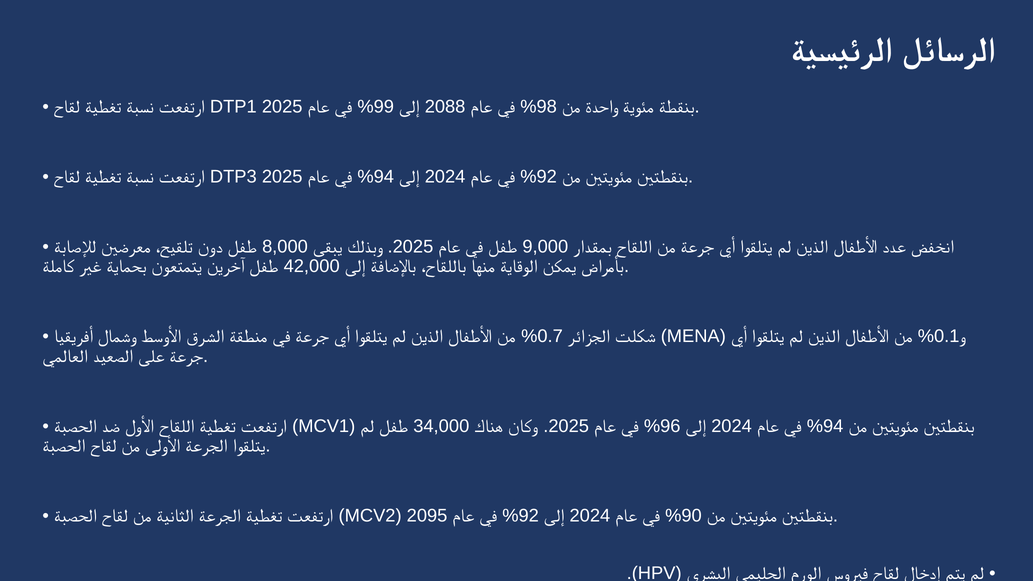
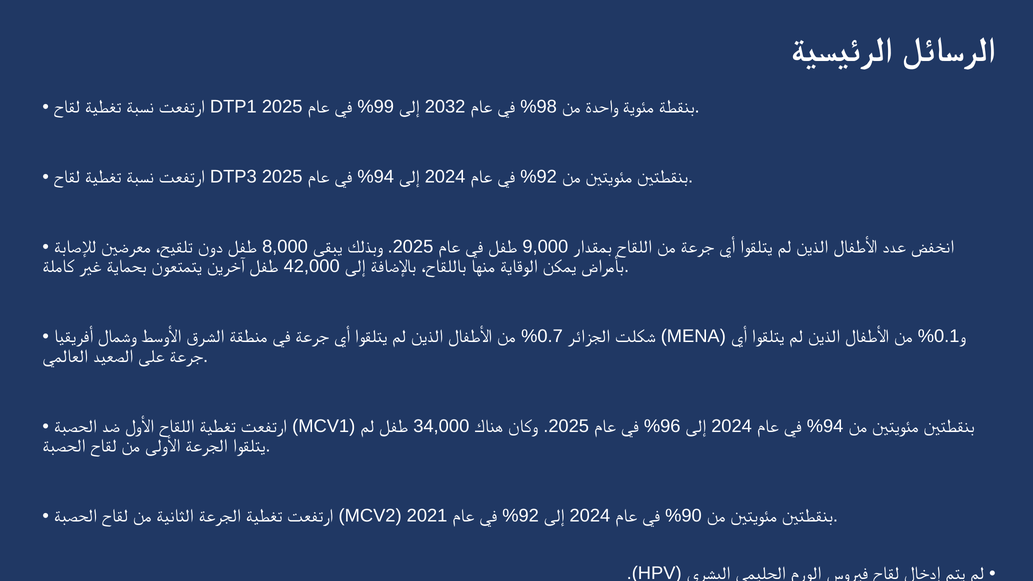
2088: 2088 -> 2032
2095: 2095 -> 2021
